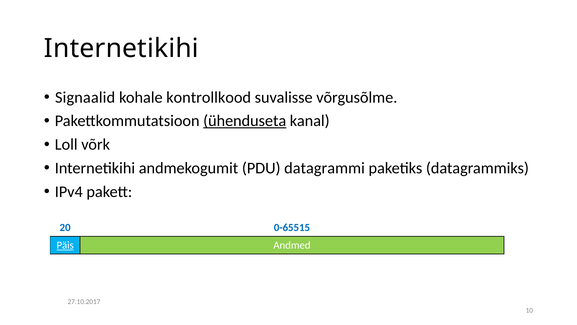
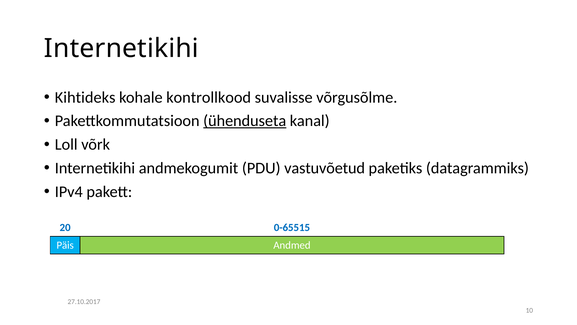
Signaalid: Signaalid -> Kihtideks
datagrammi: datagrammi -> vastuvõetud
Päis underline: present -> none
